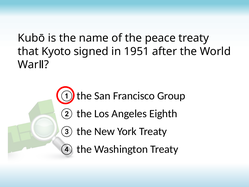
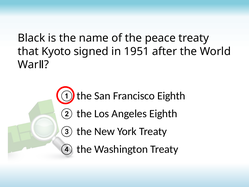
Kubō: Kubō -> Black
Francisco Group: Group -> Eighth
